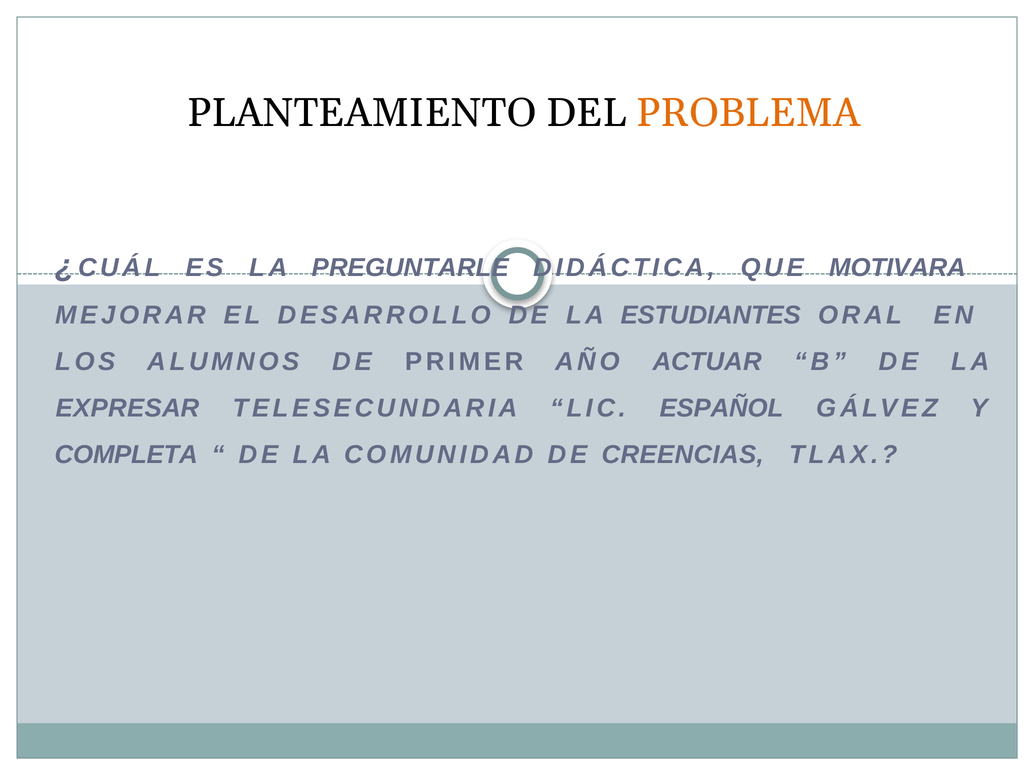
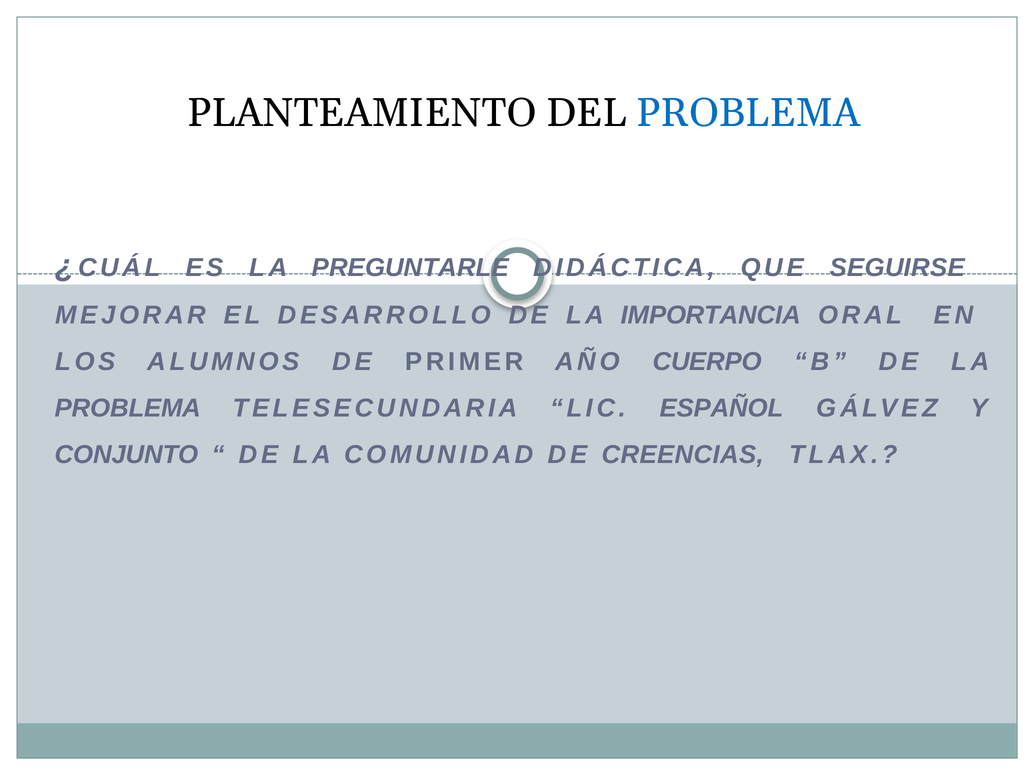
PROBLEMA at (748, 113) colour: orange -> blue
MOTIVARA: MOTIVARA -> SEGUIRSE
ESTUDIANTES: ESTUDIANTES -> IMPORTANCIA
ACTUAR: ACTUAR -> CUERPO
EXPRESAR at (128, 408): EXPRESAR -> PROBLEMA
COMPLETA: COMPLETA -> CONJUNTO
